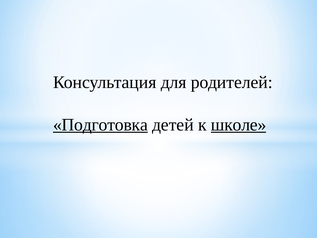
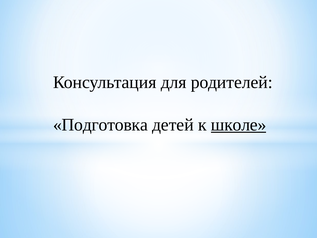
Подготовка underline: present -> none
